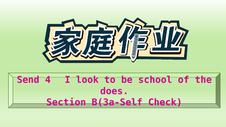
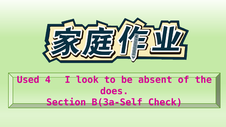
Send: Send -> Used
school: school -> absent
